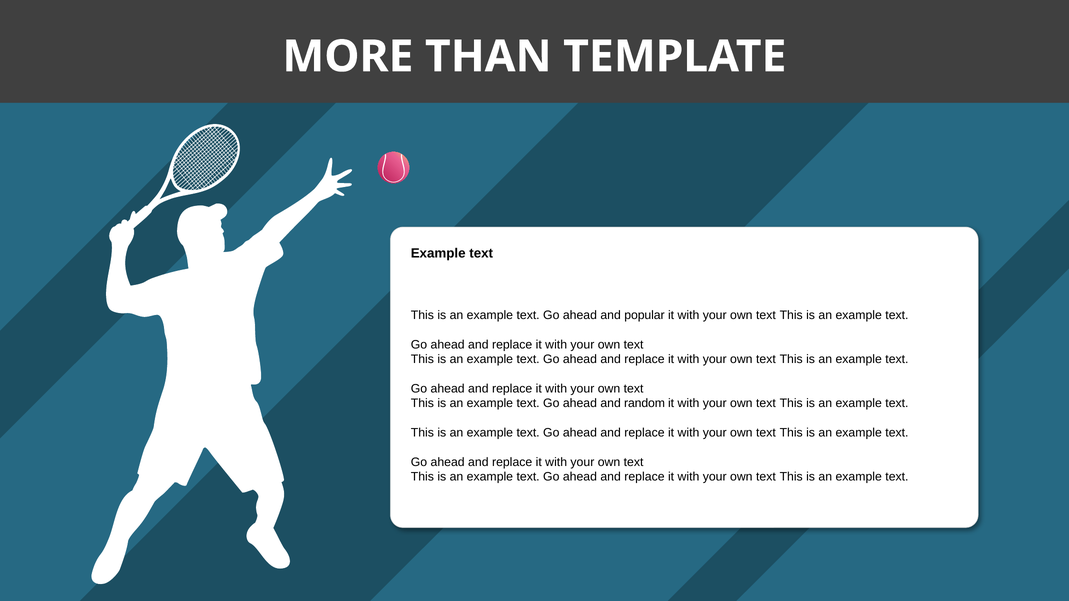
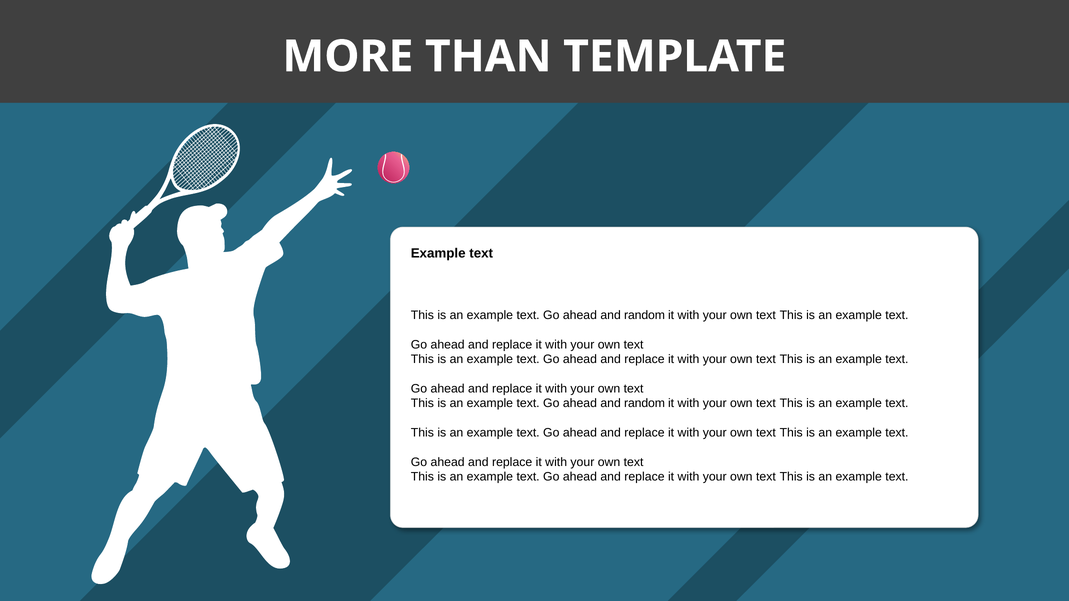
popular at (644, 315): popular -> random
